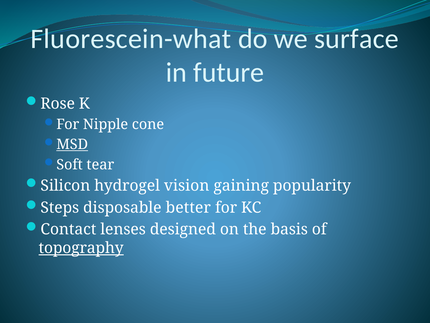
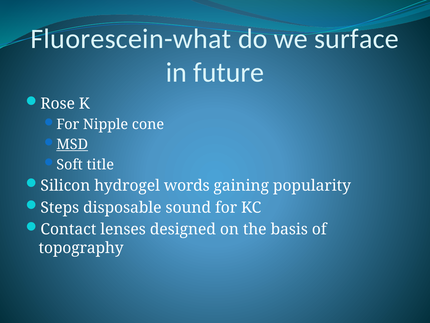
tear: tear -> title
vision: vision -> words
better: better -> sound
topography underline: present -> none
